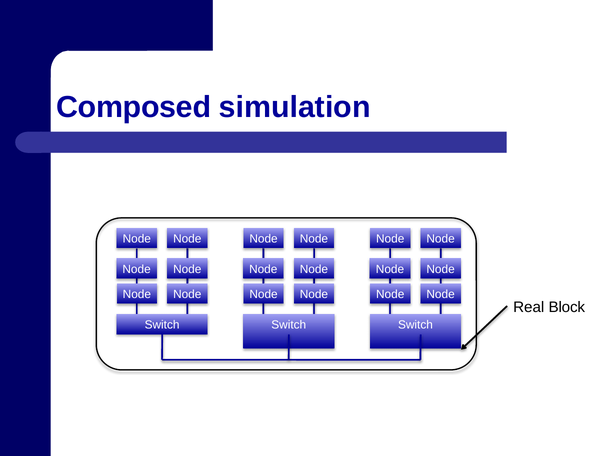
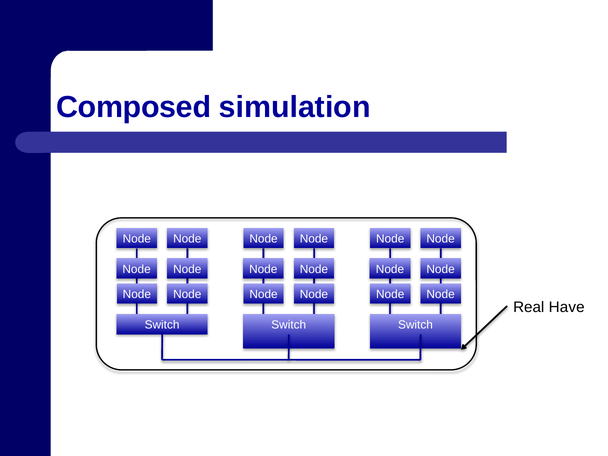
Block: Block -> Have
